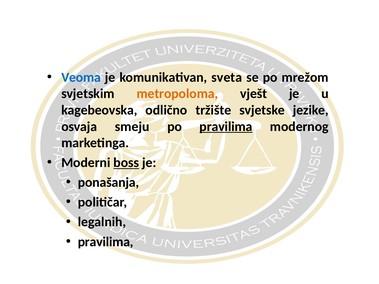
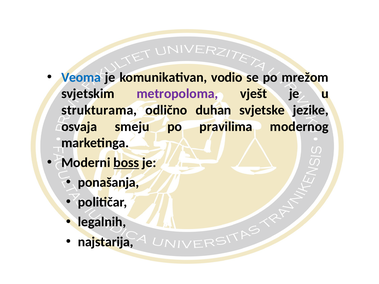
sveta: sveta -> vodio
metropoloma colour: orange -> purple
kagebeovska: kagebeovska -> strukturama
tržište: tržište -> duhan
pravilima at (226, 127) underline: present -> none
pravilima at (106, 242): pravilima -> najstarija
